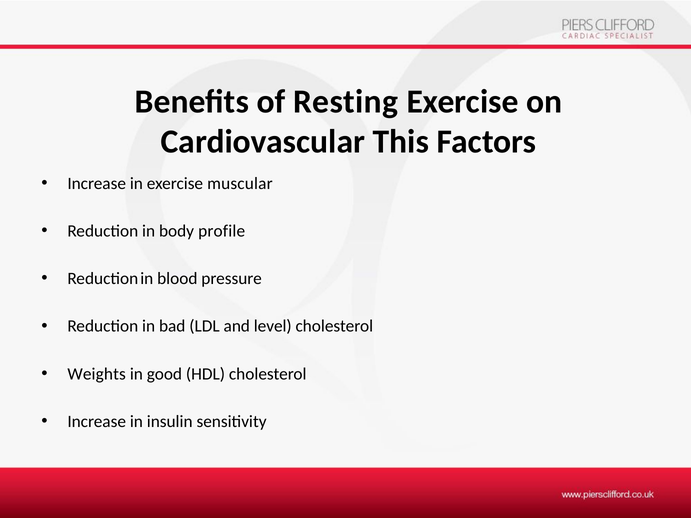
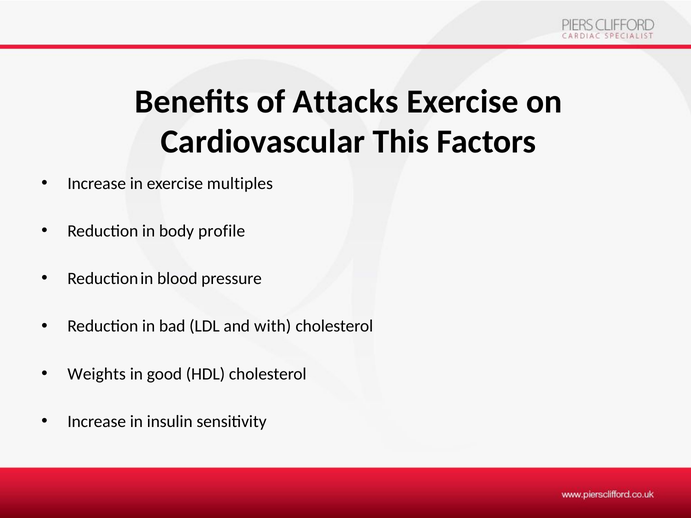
Resting: Resting -> Attacks
muscular: muscular -> multiples
level: level -> with
